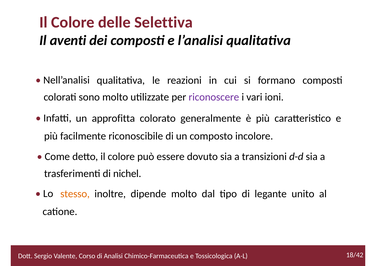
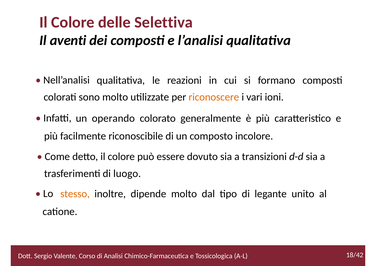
riconoscere colour: purple -> orange
approfitta: approfitta -> operando
nichel: nichel -> luogo
